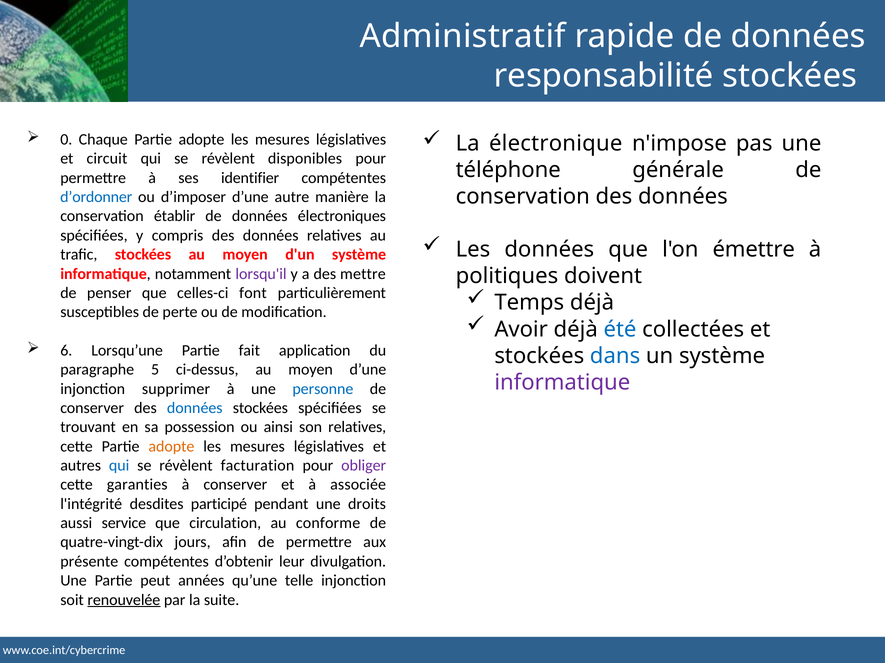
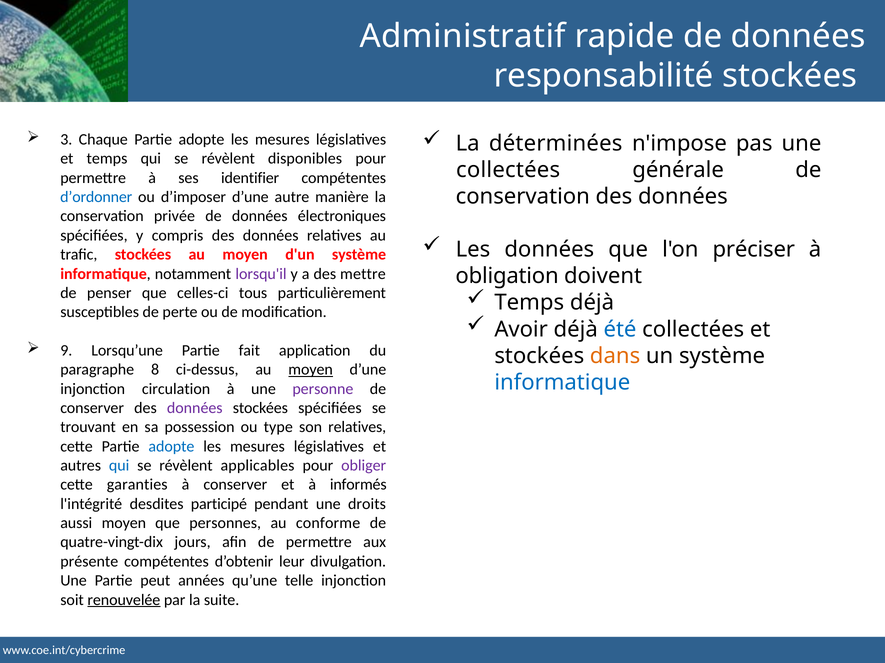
0: 0 -> 3
électronique: électronique -> déterminées
et circuit: circuit -> temps
téléphone at (508, 170): téléphone -> collectées
établir: établir -> privée
émettre: émettre -> préciser
politiques: politiques -> obligation
font: font -> tous
6: 6 -> 9
dans colour: blue -> orange
5: 5 -> 8
moyen at (311, 370) underline: none -> present
informatique at (562, 383) colour: purple -> blue
supprimer: supprimer -> circulation
personne colour: blue -> purple
données at (195, 408) colour: blue -> purple
ainsi: ainsi -> type
adopte at (171, 447) colour: orange -> blue
facturation: facturation -> applicables
associée: associée -> informés
aussi service: service -> moyen
circulation: circulation -> personnes
